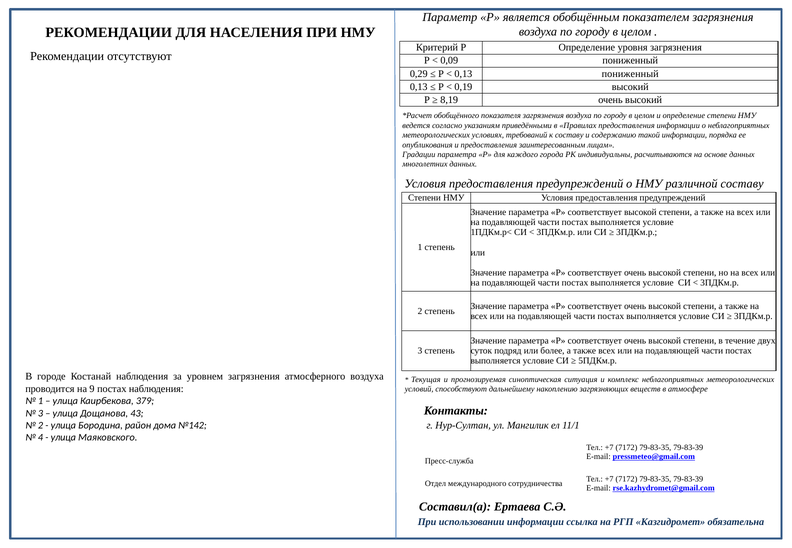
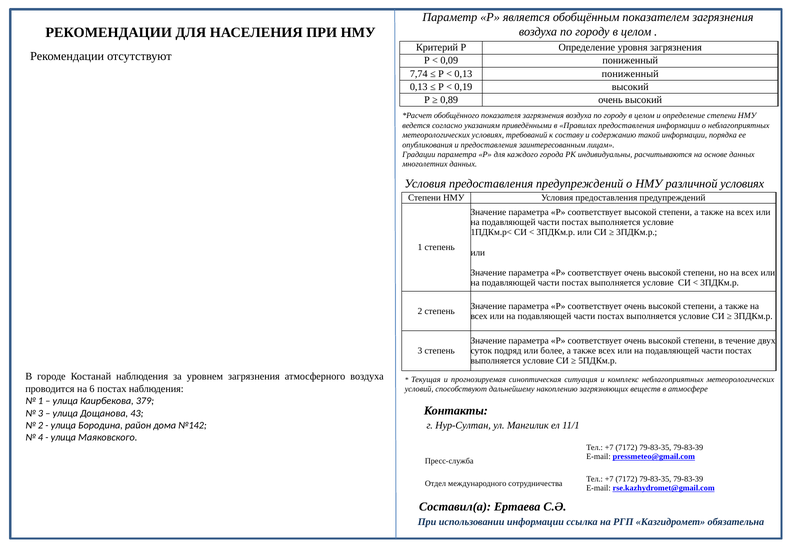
0,29: 0,29 -> 7,74
8,19: 8,19 -> 0,89
различной составу: составу -> условиях
9: 9 -> 6
